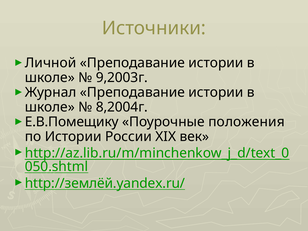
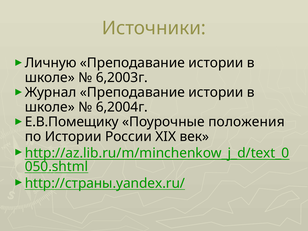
Личной: Личной -> Личную
9,2003г: 9,2003г -> 6,2003г
8,2004г: 8,2004г -> 6,2004г
http://землёй.yandex.ru/: http://землёй.yandex.ru/ -> http://страны.yandex.ru/
